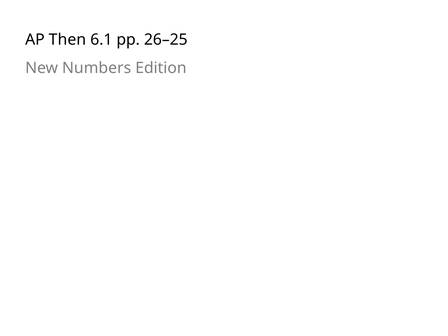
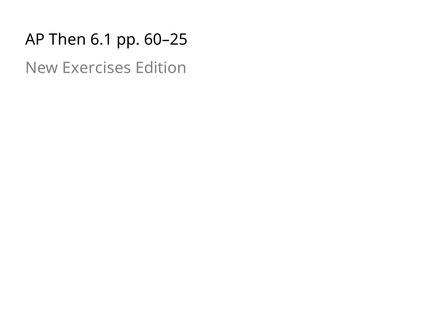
26–25: 26–25 -> 60–25
Numbers: Numbers -> Exercises
